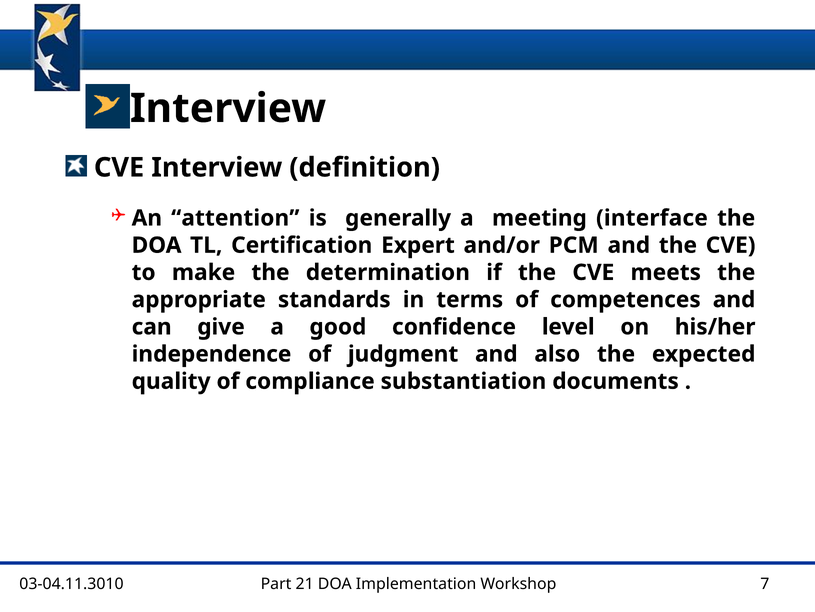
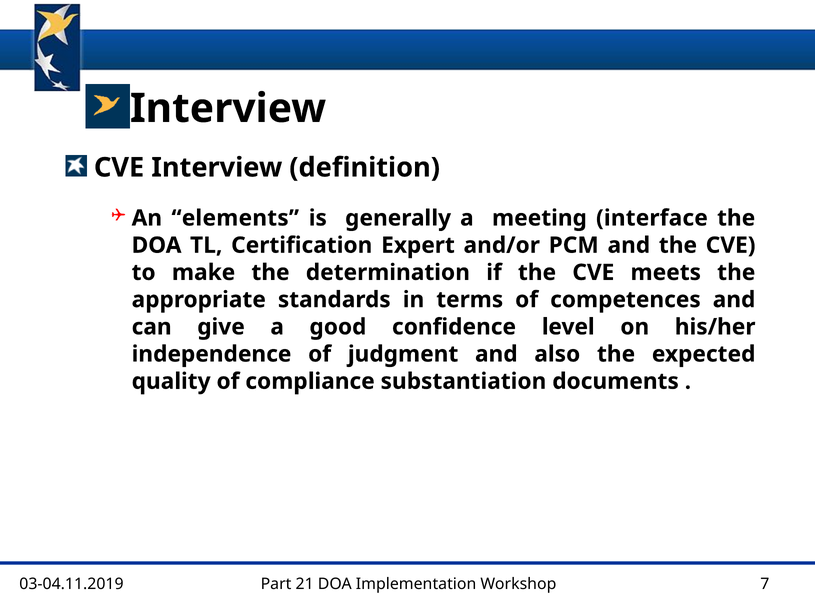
attention: attention -> elements
03-04.11.3010: 03-04.11.3010 -> 03-04.11.2019
